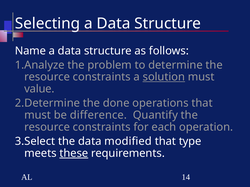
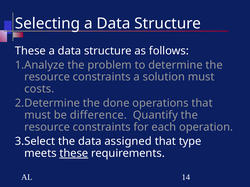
Name at (30, 51): Name -> These
solution underline: present -> none
value: value -> costs
modified: modified -> assigned
